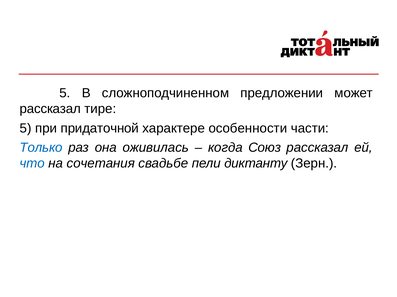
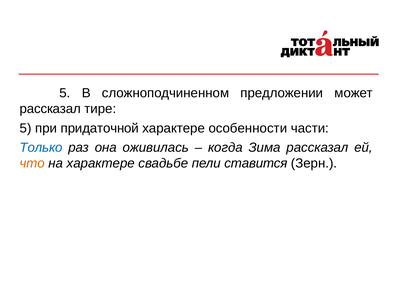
Союз: Союз -> Зима
что colour: blue -> orange
на сочетания: сочетания -> характере
диктанту: диктанту -> ставится
